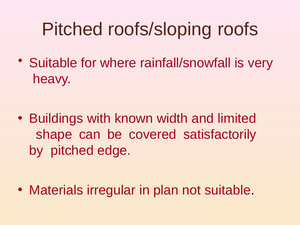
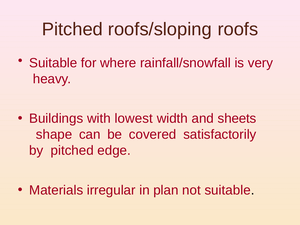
known: known -> lowest
limited: limited -> sheets
